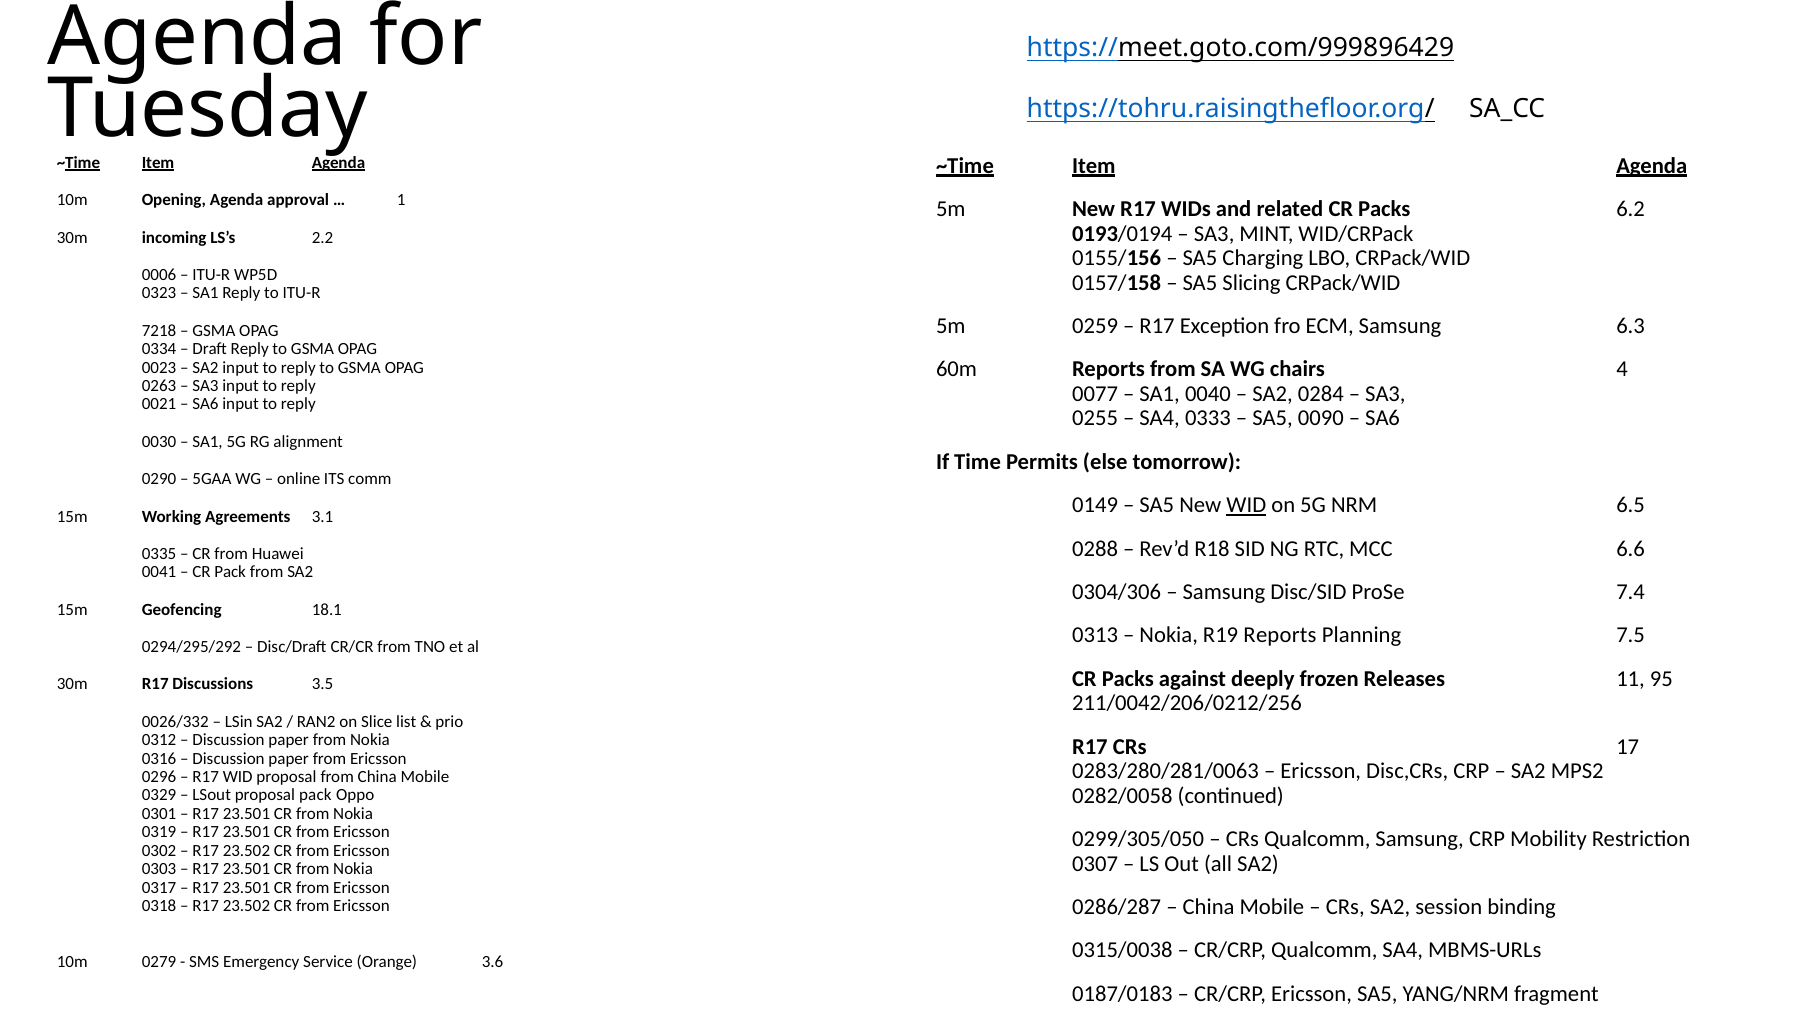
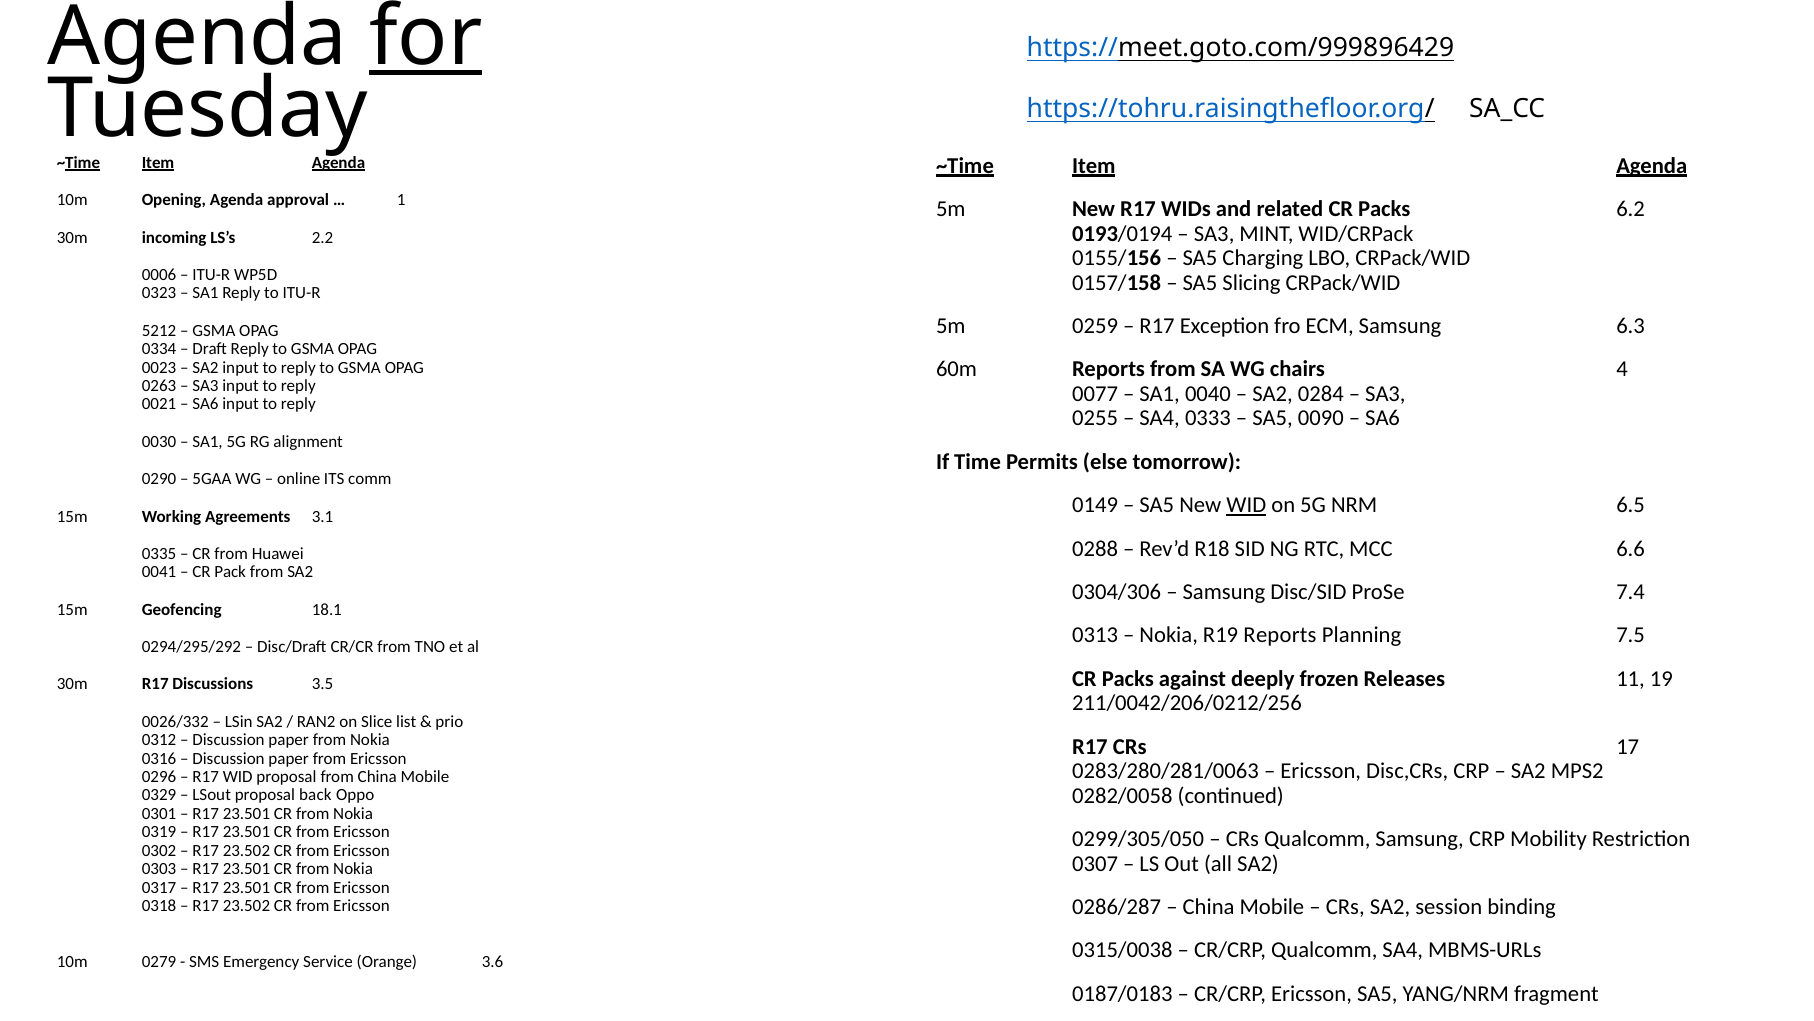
for underline: none -> present
7218: 7218 -> 5212
95: 95 -> 19
proposal pack: pack -> back
